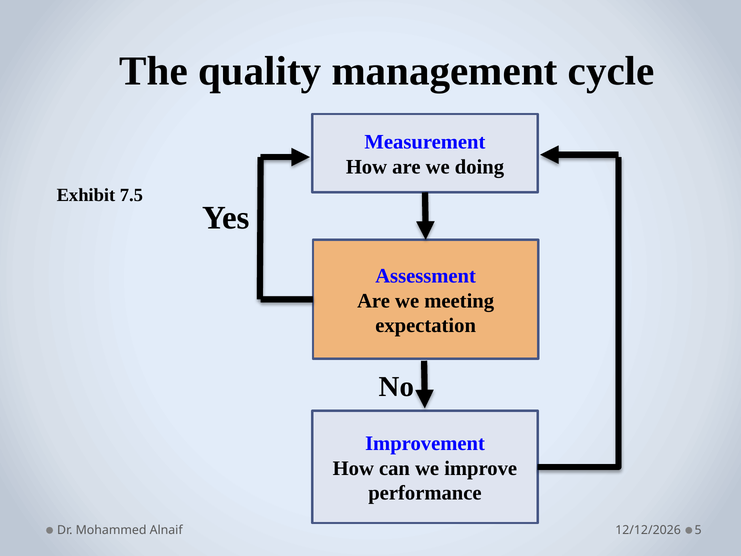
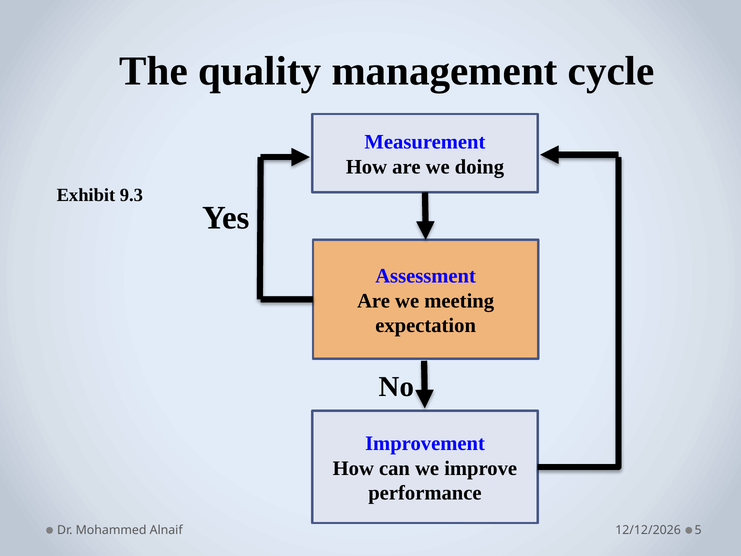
7.5: 7.5 -> 9.3
